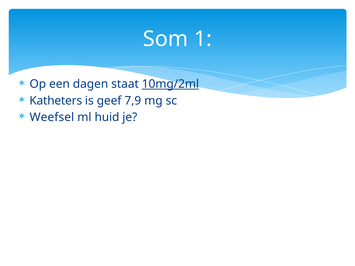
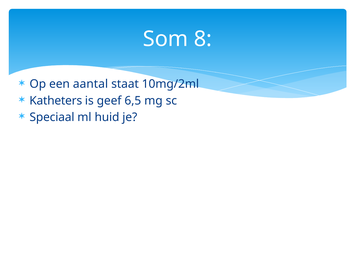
1: 1 -> 8
dagen: dagen -> aantal
10mg/2ml underline: present -> none
7,9: 7,9 -> 6,5
Weefsel: Weefsel -> Speciaal
